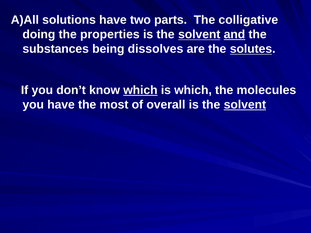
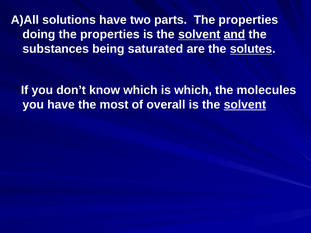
parts The colligative: colligative -> properties
dissolves: dissolves -> saturated
which at (140, 90) underline: present -> none
